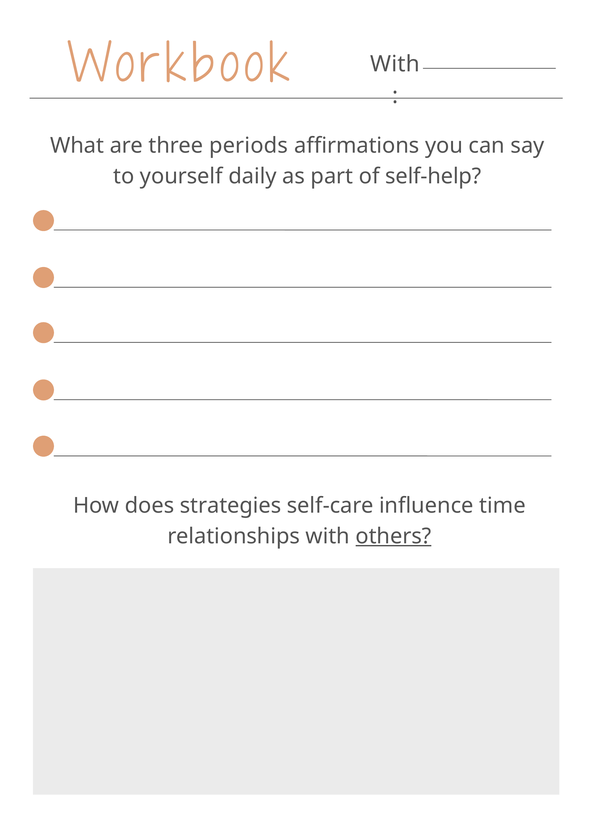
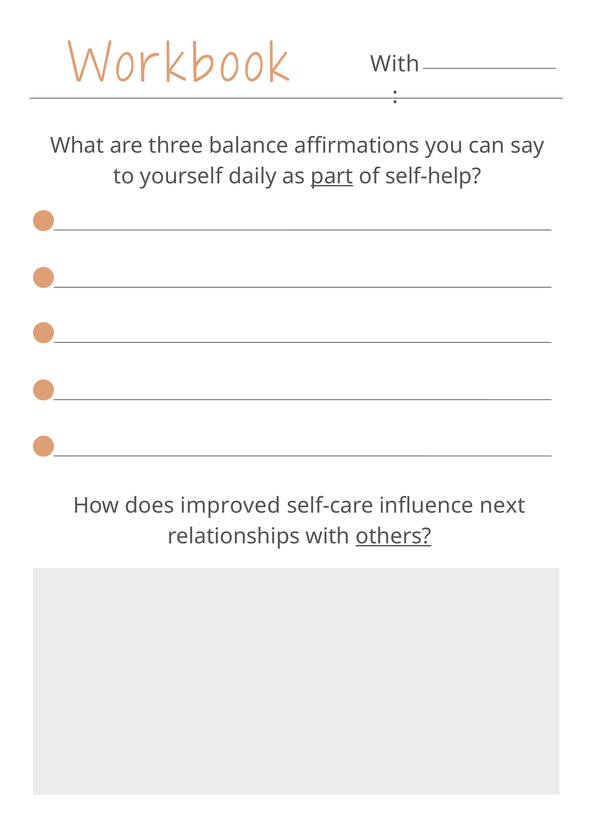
periods: periods -> balance
part underline: none -> present
strategies: strategies -> improved
time: time -> next
